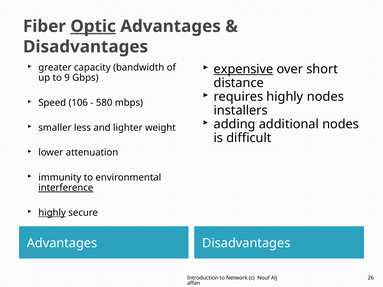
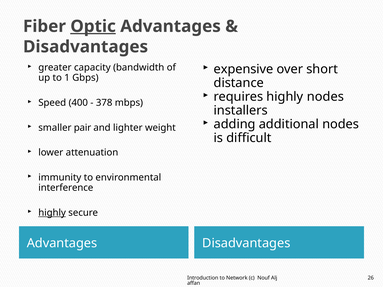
expensive underline: present -> none
9: 9 -> 1
106: 106 -> 400
580: 580 -> 378
less: less -> pair
interference underline: present -> none
